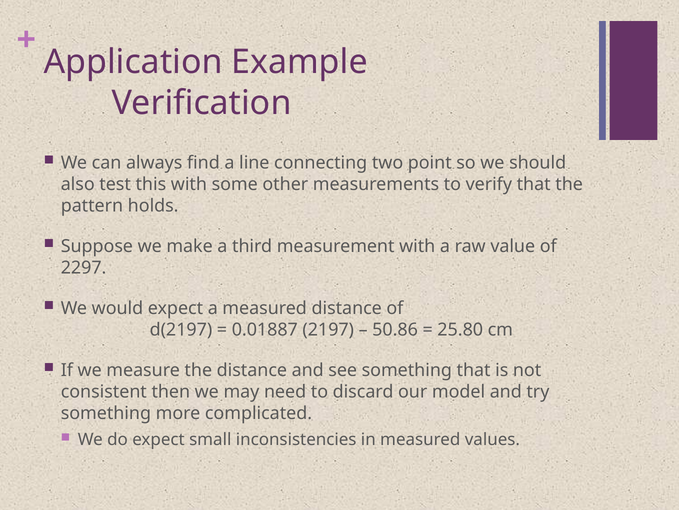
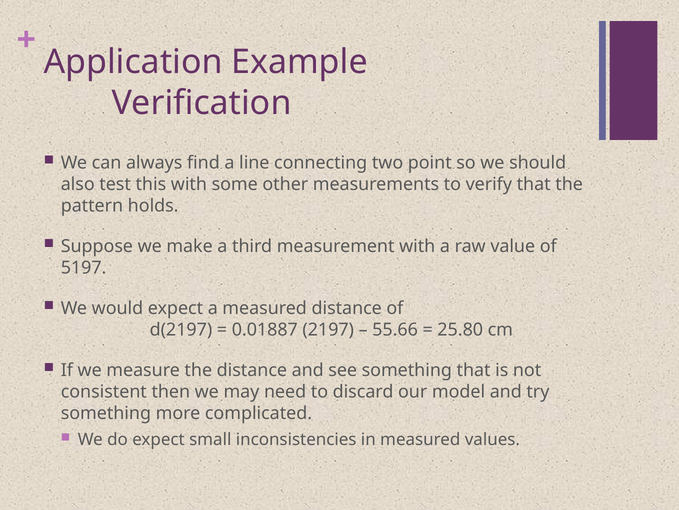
2297: 2297 -> 5197
50.86: 50.86 -> 55.66
